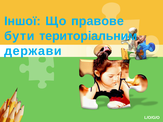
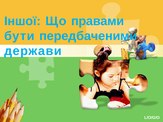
правове: правове -> правами
територіальним: територіальним -> передбаченими
